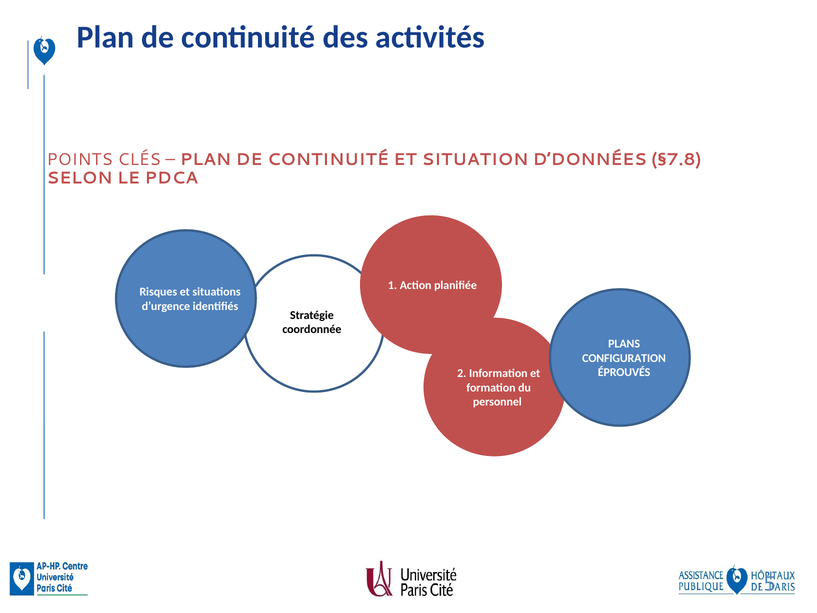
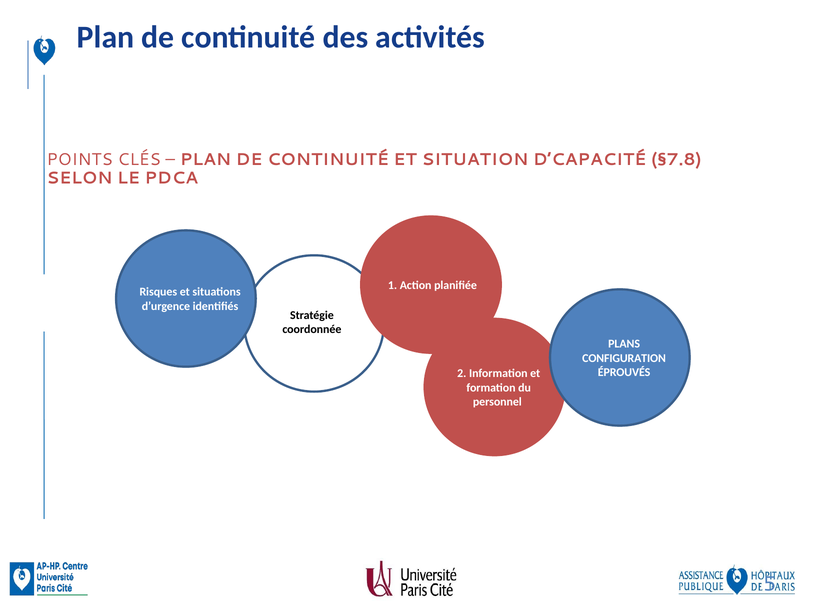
D’DONNÉES: D’DONNÉES -> D’CAPACITÉ
